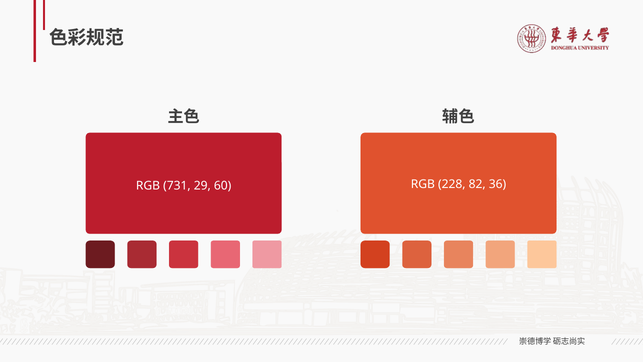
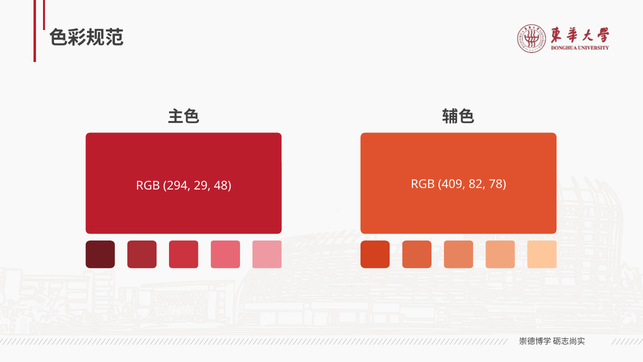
731: 731 -> 294
60: 60 -> 48
228: 228 -> 409
36: 36 -> 78
